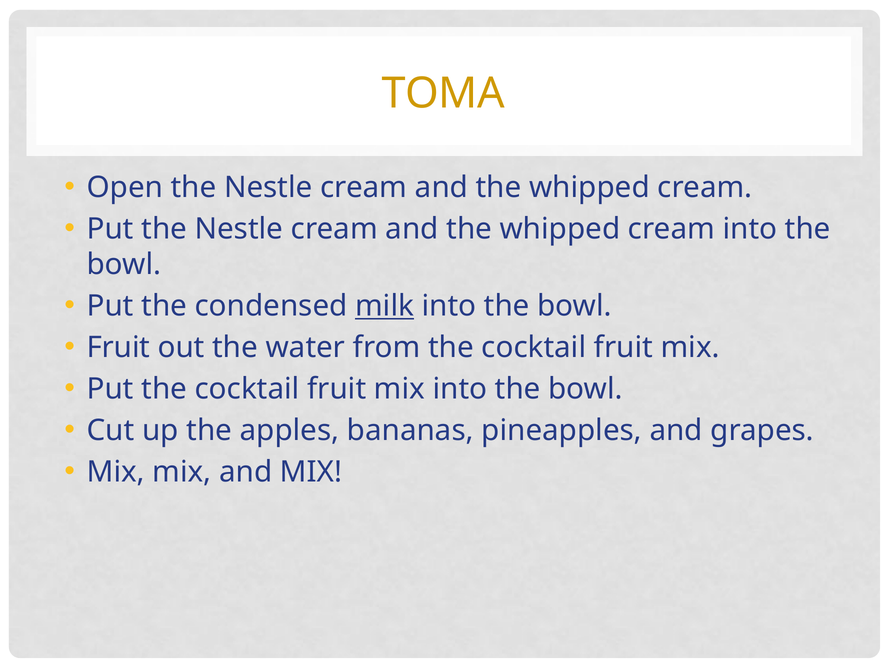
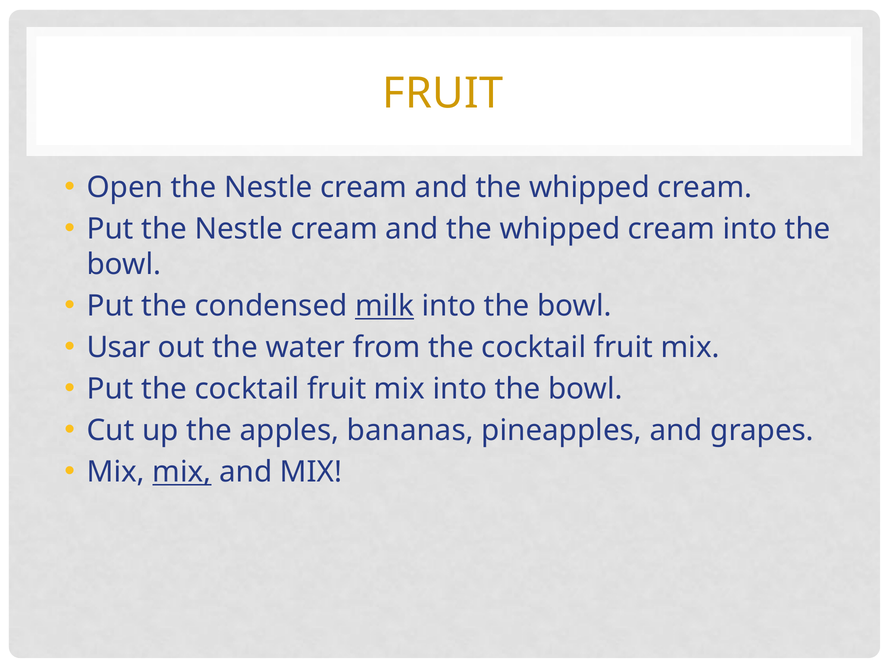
TOMA at (443, 93): TOMA -> FRUIT
Fruit at (118, 347): Fruit -> Usar
mix at (182, 472) underline: none -> present
